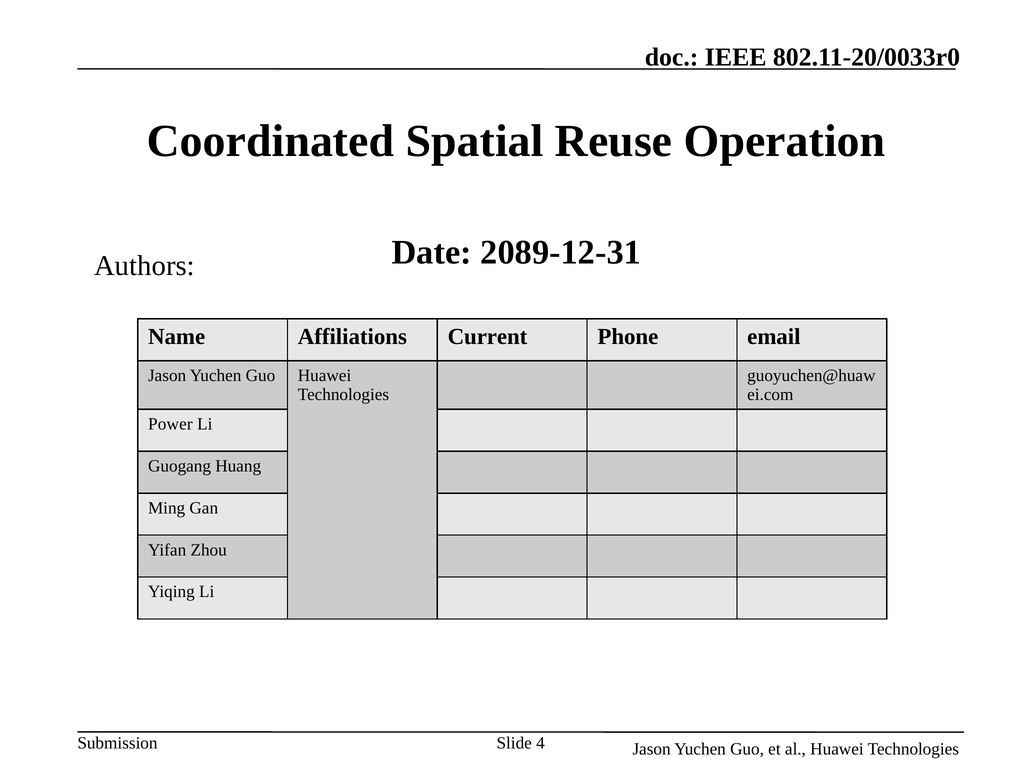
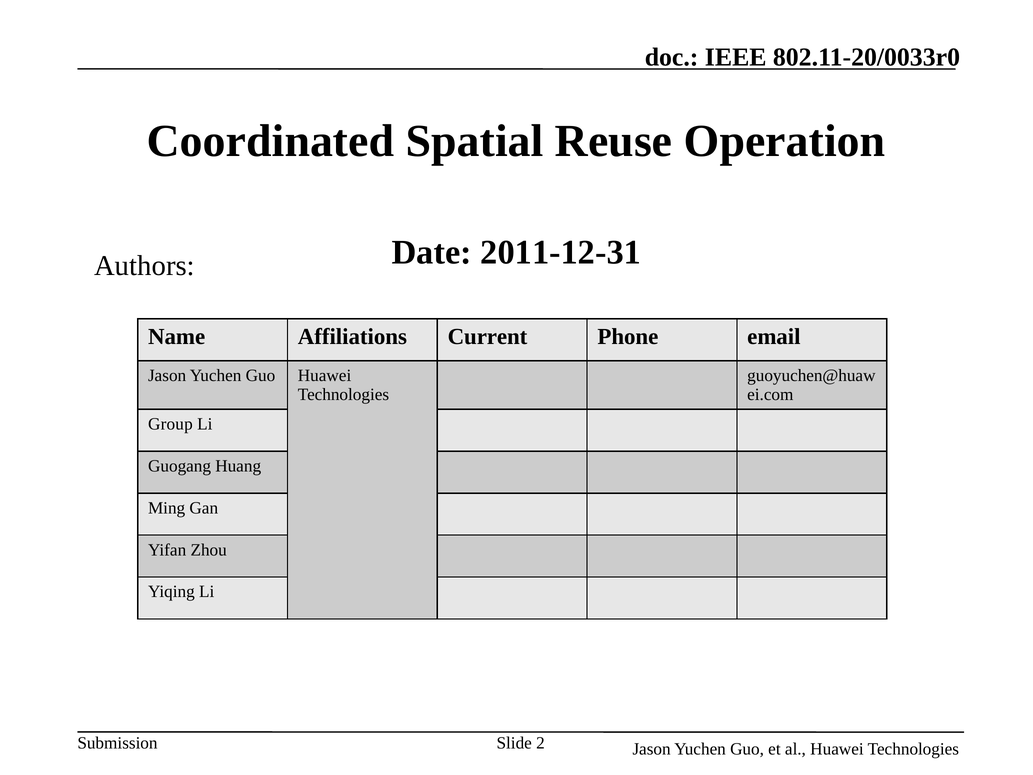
2089-12-31: 2089-12-31 -> 2011-12-31
Power: Power -> Group
4: 4 -> 2
